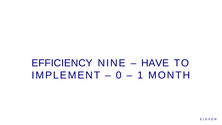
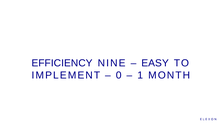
HAVE: HAVE -> EASY
